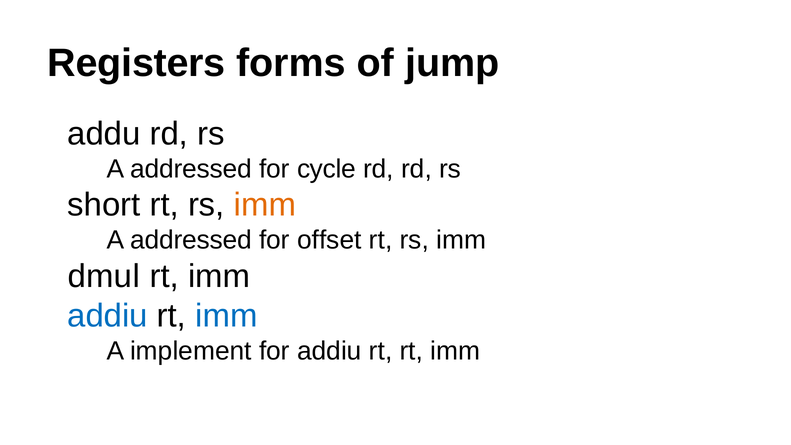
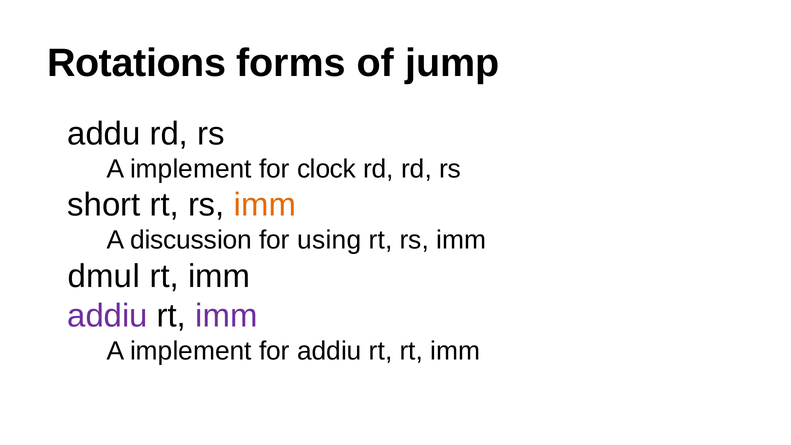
Registers: Registers -> Rotations
addressed at (191, 169): addressed -> implement
cycle: cycle -> clock
addressed at (191, 240): addressed -> discussion
offset: offset -> using
addiu at (108, 316) colour: blue -> purple
imm at (226, 316) colour: blue -> purple
